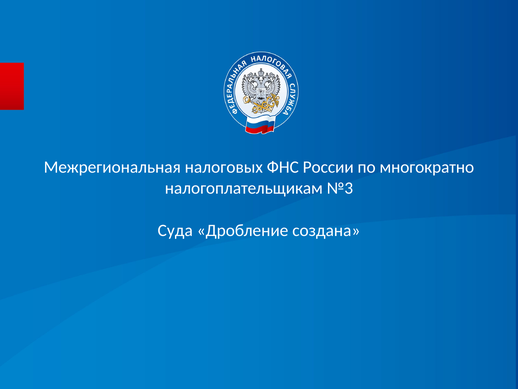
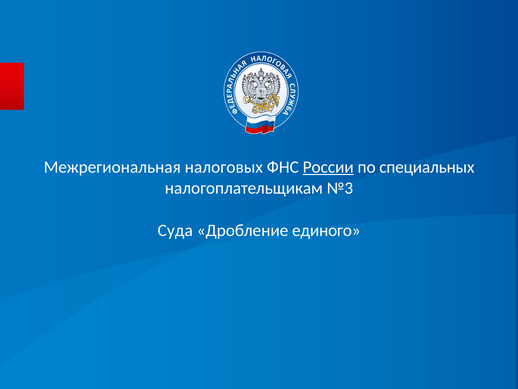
России underline: none -> present
многократно: многократно -> специальных
создана: создана -> единого
